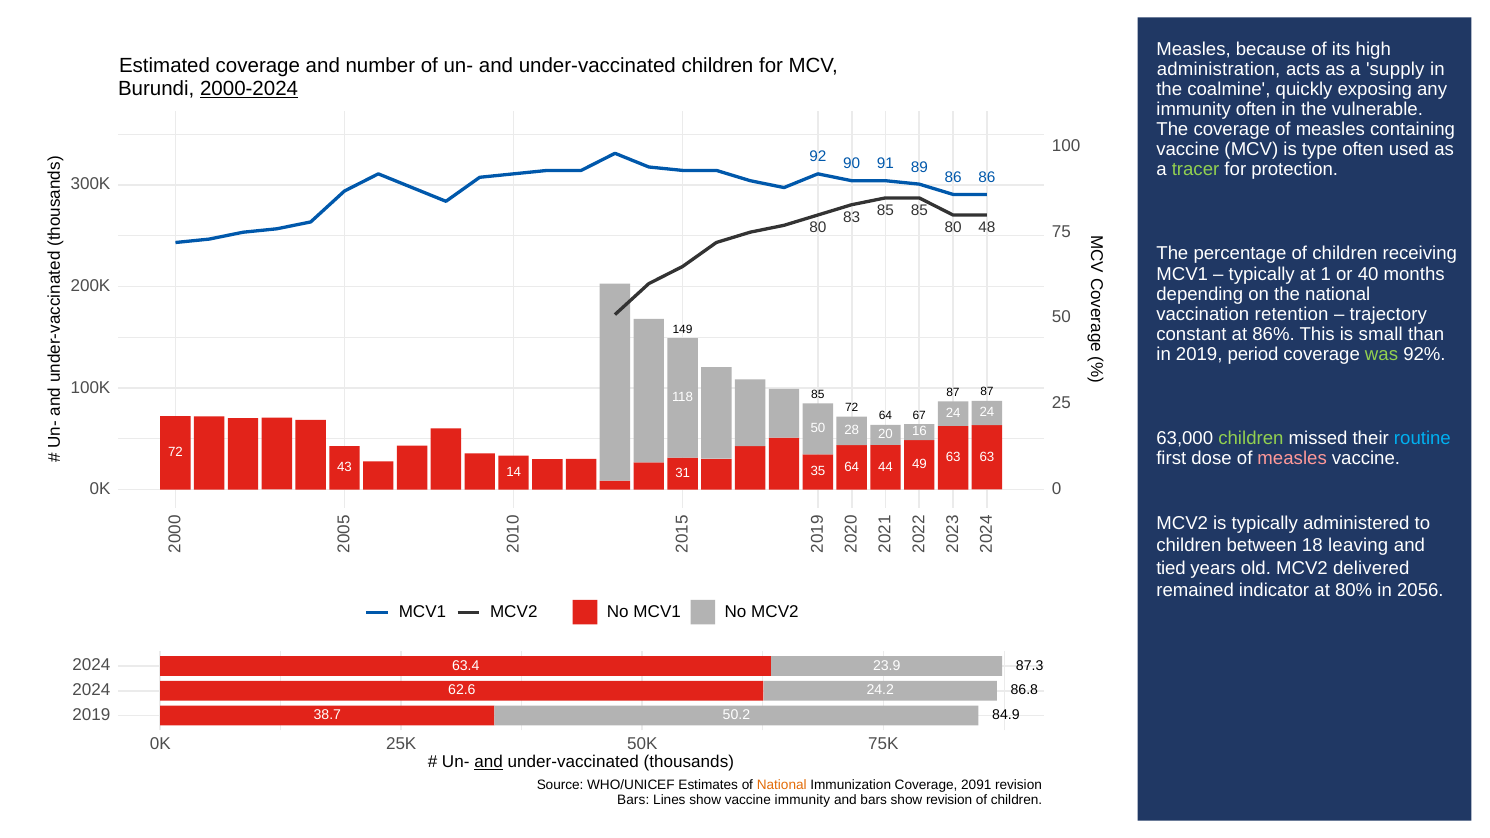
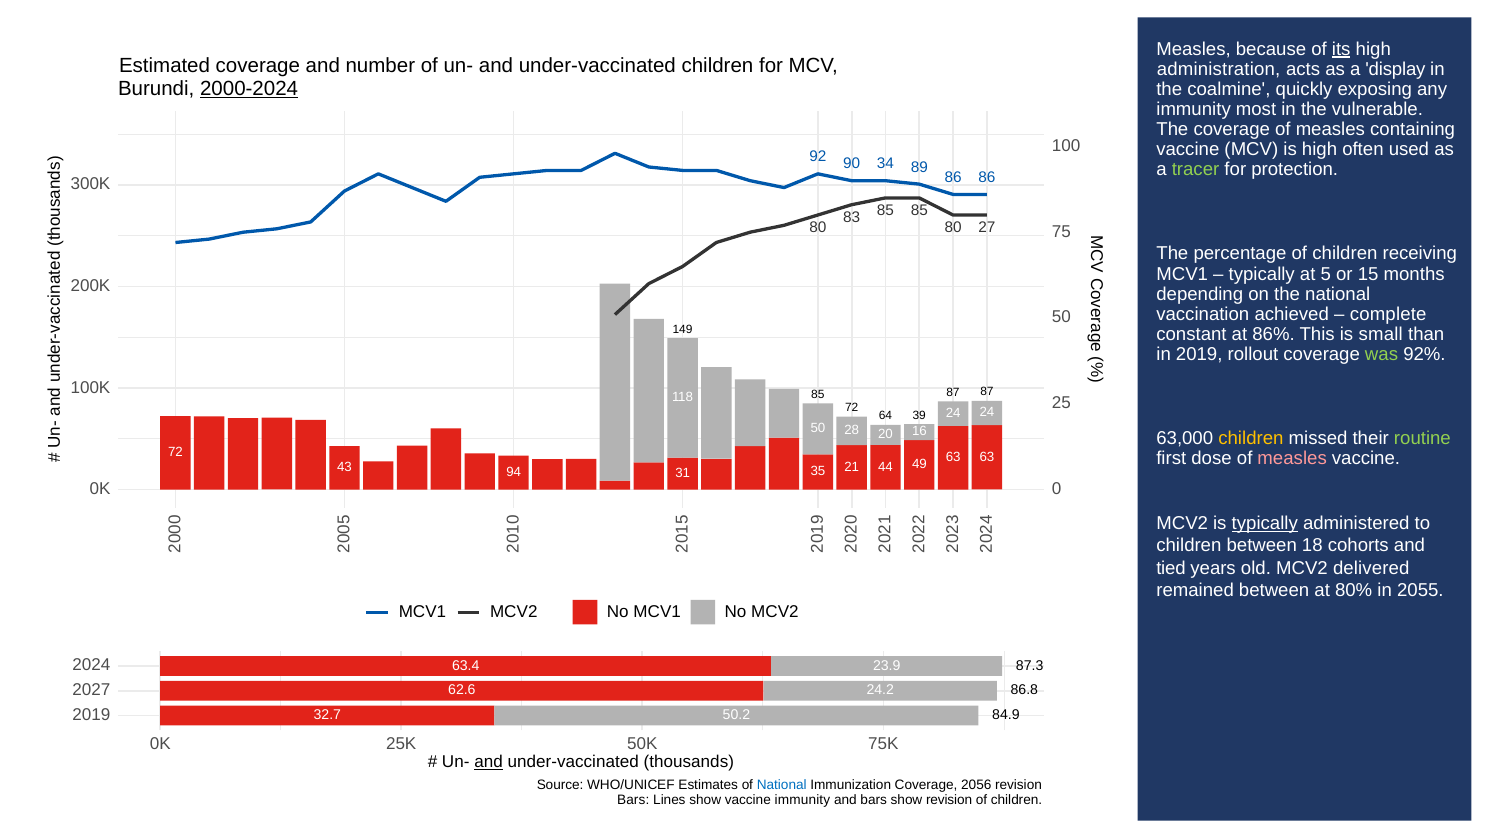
its underline: none -> present
supply: supply -> display
immunity often: often -> most
is type: type -> high
91: 91 -> 34
48: 48 -> 27
at 1: 1 -> 5
40: 40 -> 15
retention: retention -> achieved
trajectory: trajectory -> complete
period: period -> rollout
67: 67 -> 39
children at (1251, 439) colour: light green -> yellow
routine colour: light blue -> light green
14: 14 -> 94
35 64: 64 -> 21
typically at (1265, 523) underline: none -> present
leaving: leaving -> cohorts
remained indicator: indicator -> between
2056: 2056 -> 2055
2024 at (91, 690): 2024 -> 2027
38.7: 38.7 -> 32.7
National at (782, 785) colour: orange -> blue
2091: 2091 -> 2056
